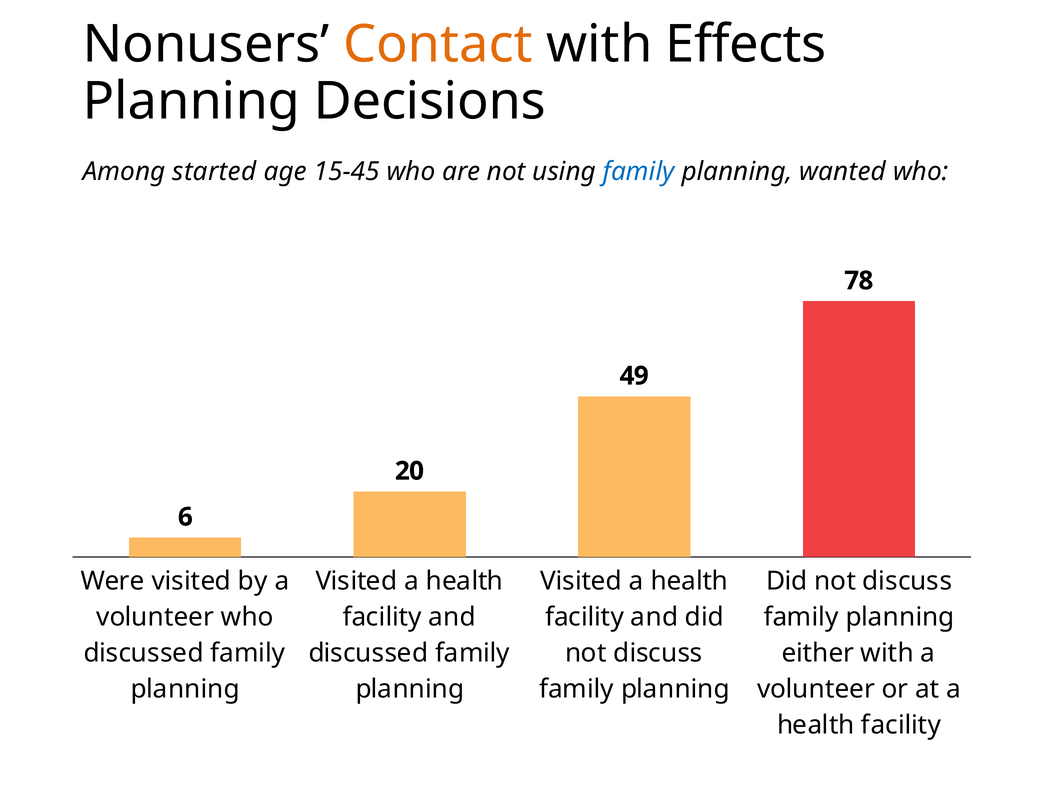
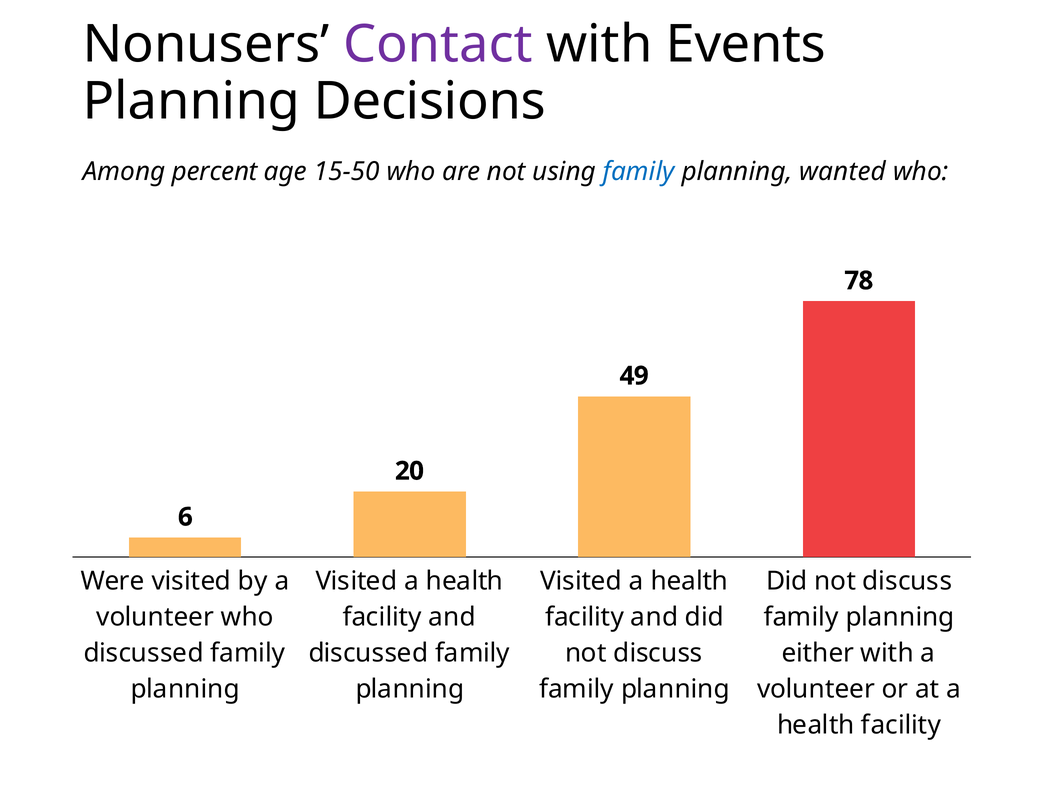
Contact colour: orange -> purple
Effects: Effects -> Events
started: started -> percent
15-45: 15-45 -> 15-50
